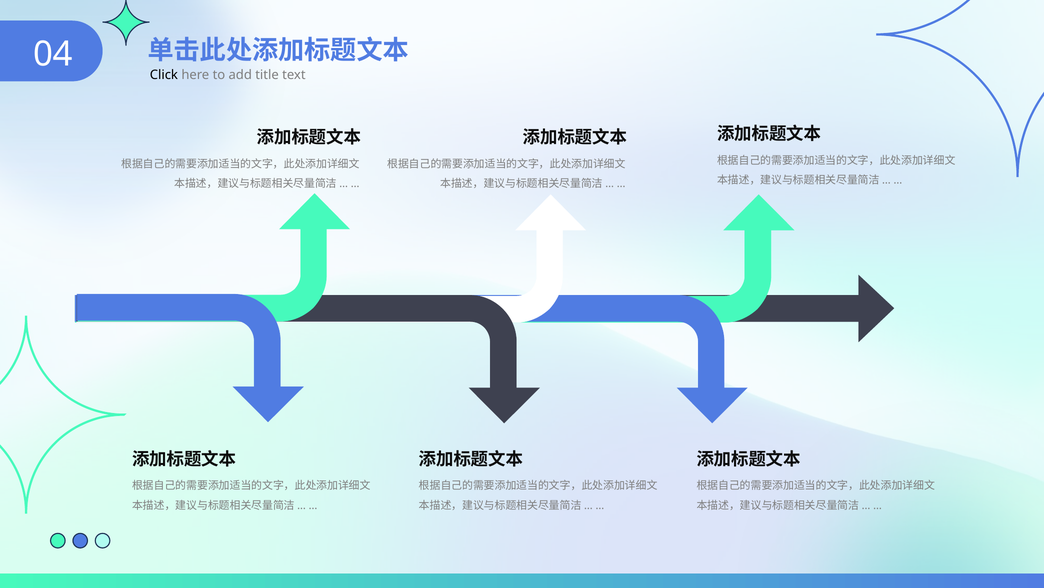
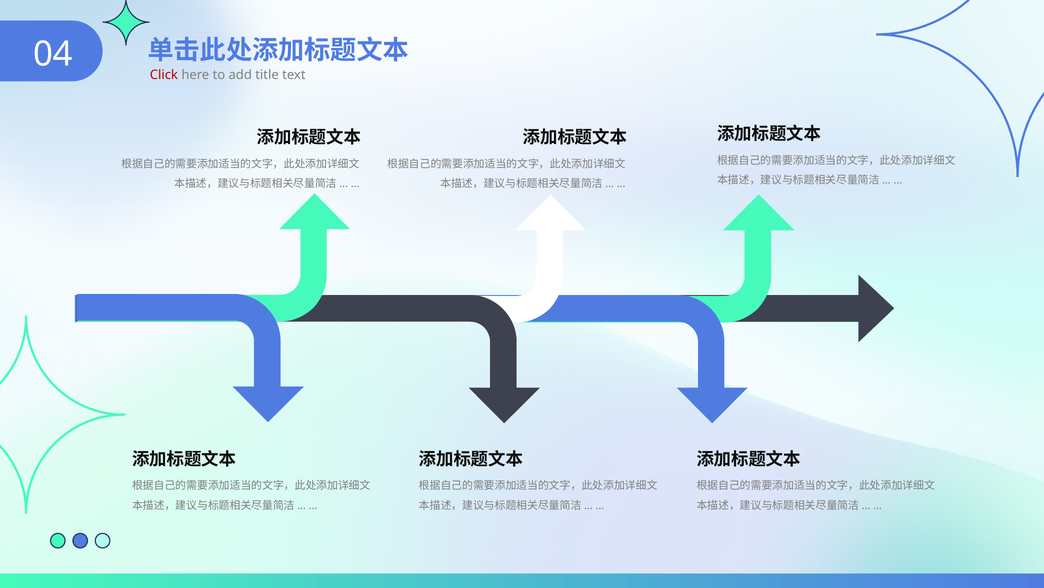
Click colour: black -> red
